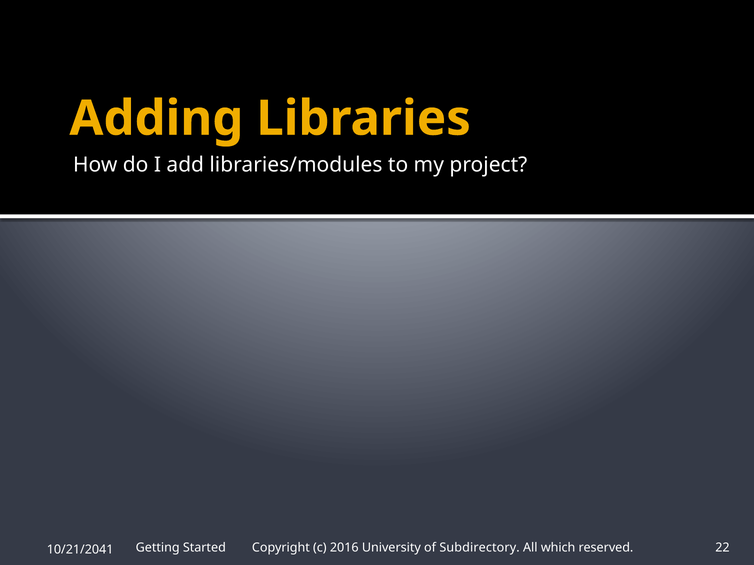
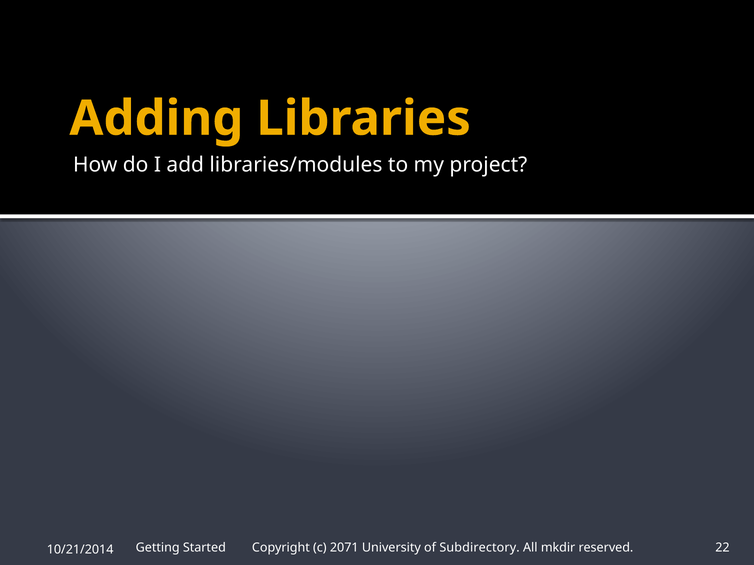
2016: 2016 -> 2071
which: which -> mkdir
10/21/2041: 10/21/2041 -> 10/21/2014
